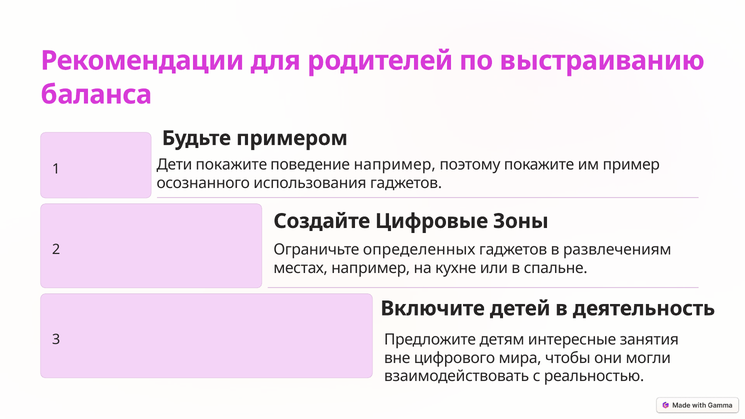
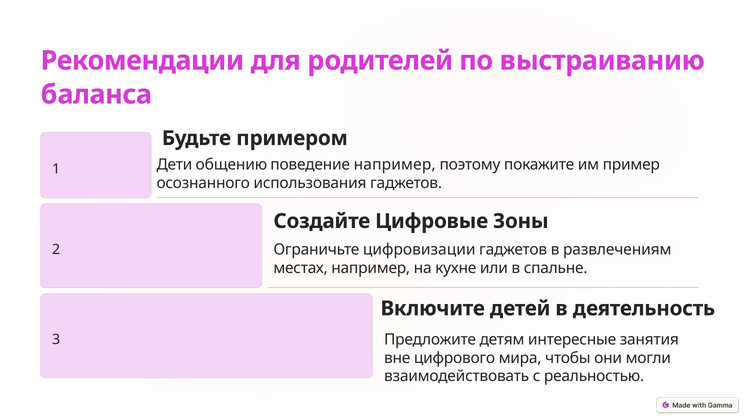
Дети покажите: покажите -> общению
определенных: определенных -> цифровизации
